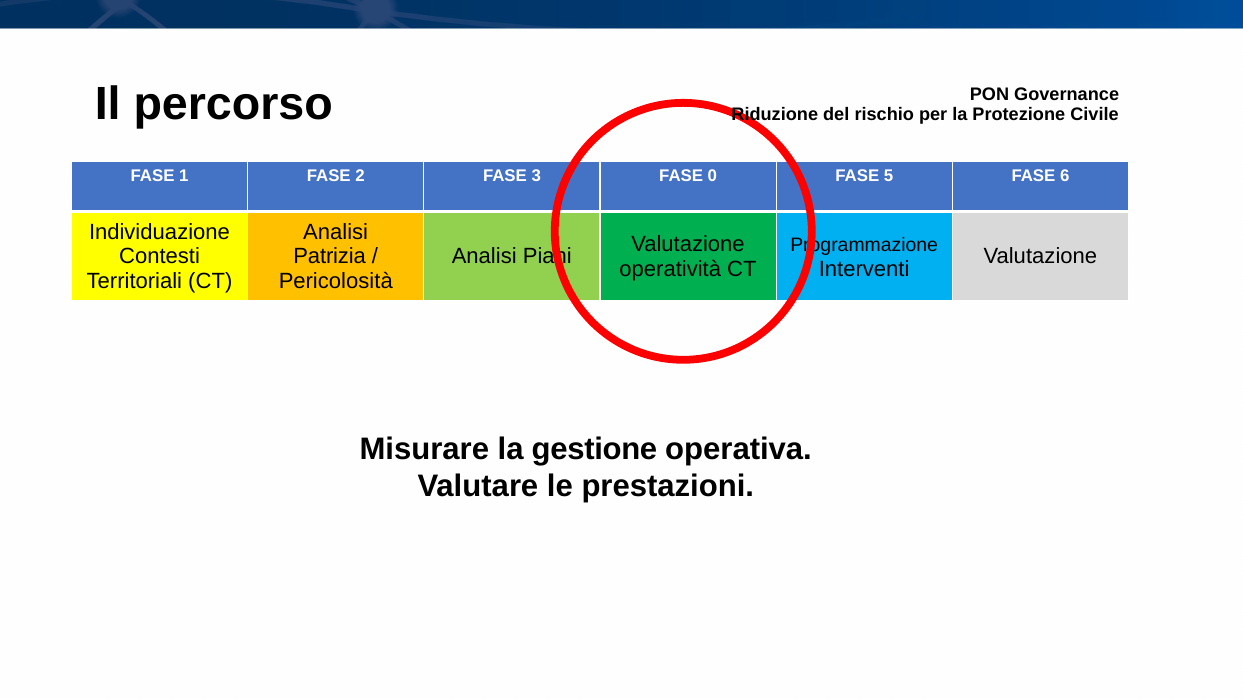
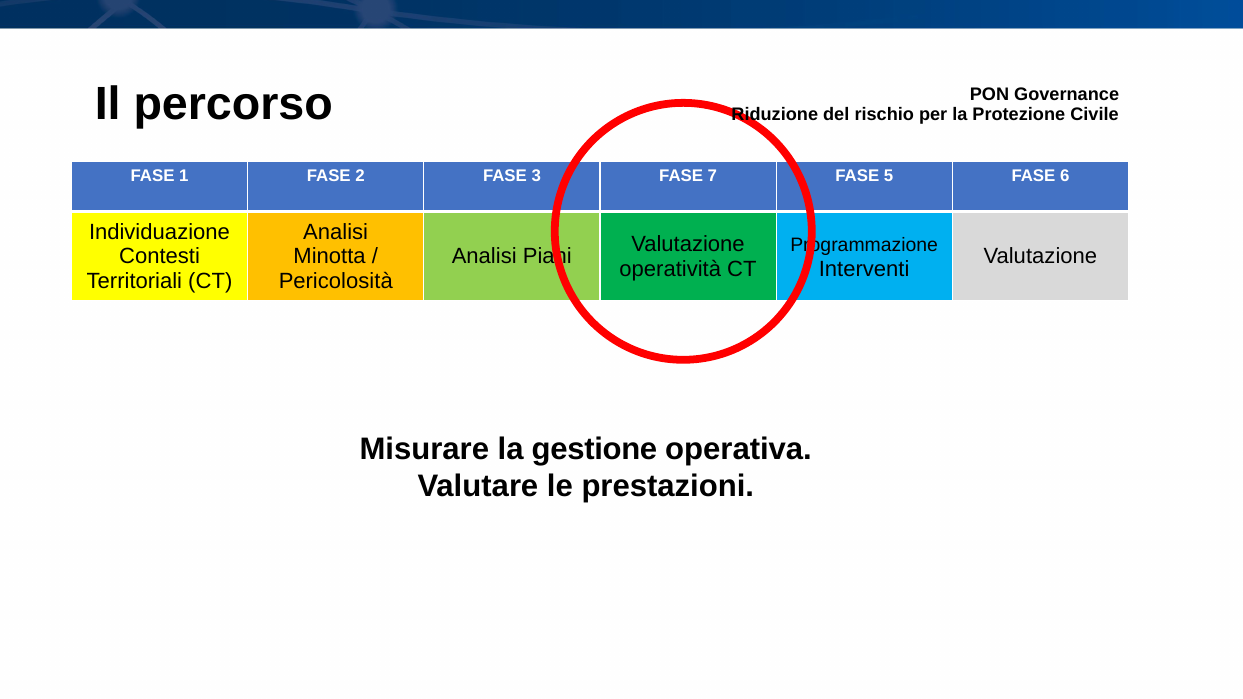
0: 0 -> 7
Patrizia: Patrizia -> Minotta
